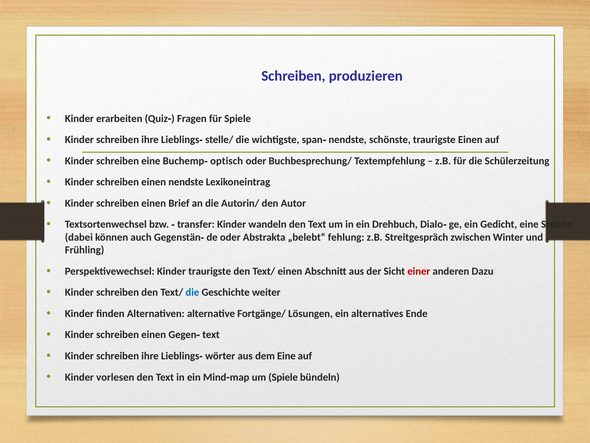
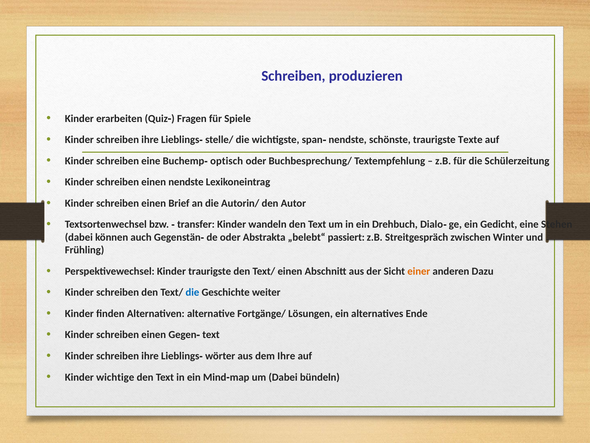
traurigste Einen: Einen -> Texte
fehlung: fehlung -> passiert
einer colour: red -> orange
dem Eine: Eine -> Ihre
vorlesen: vorlesen -> wichtige
um Spiele: Spiele -> Dabei
